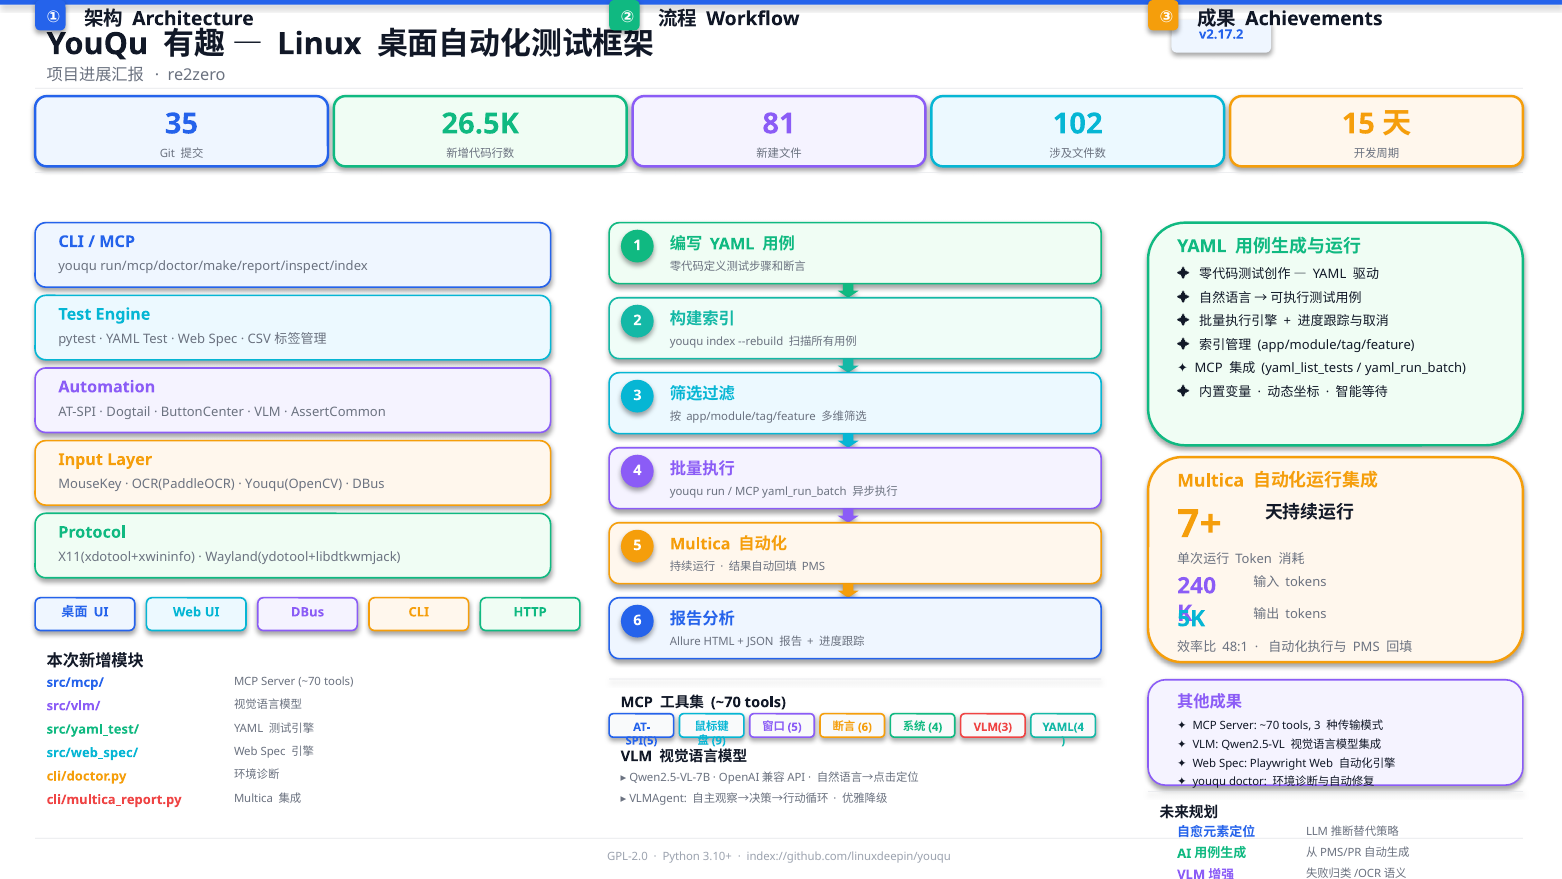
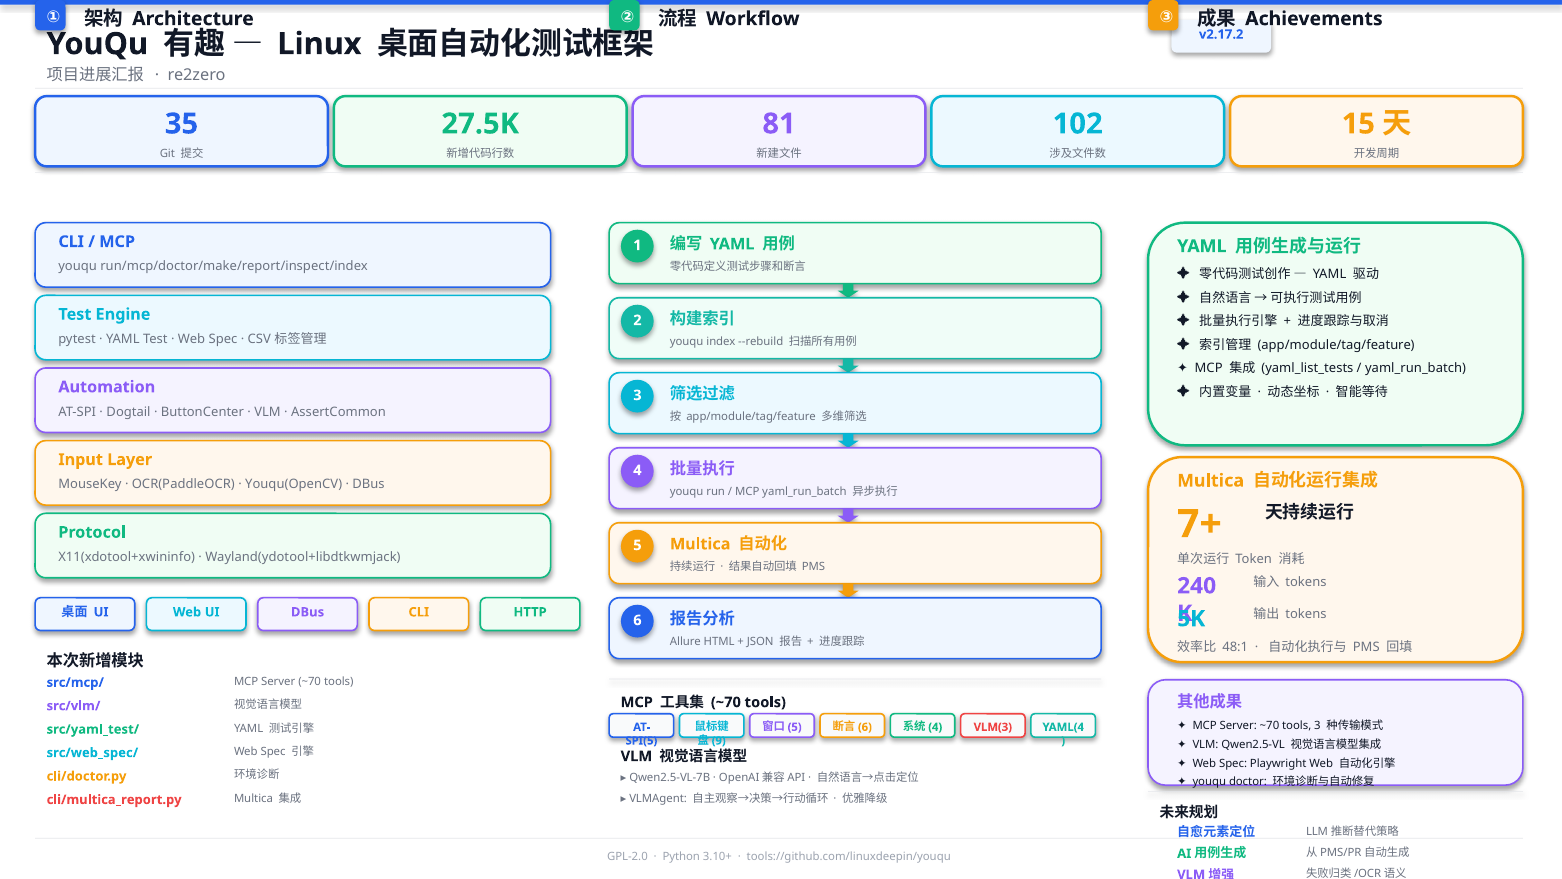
26.5K: 26.5K -> 27.5K
index://github.com/linuxdeepin/youqu: index://github.com/linuxdeepin/youqu -> tools://github.com/linuxdeepin/youqu
